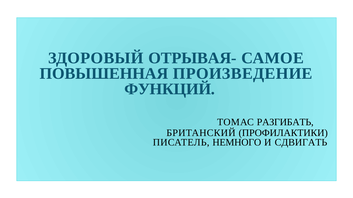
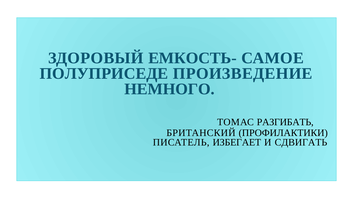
ОТРЫВАЯ-: ОТРЫВАЯ- -> ЕМКОСТЬ-
ПОВЫШЕННАЯ: ПОВЫШЕННАЯ -> ПОЛУПРИСЕДЕ
ФУНКЦИЙ: ФУНКЦИЙ -> НЕМНОГО
НЕМНОГО: НЕМНОГО -> ИЗБЕГАЕТ
